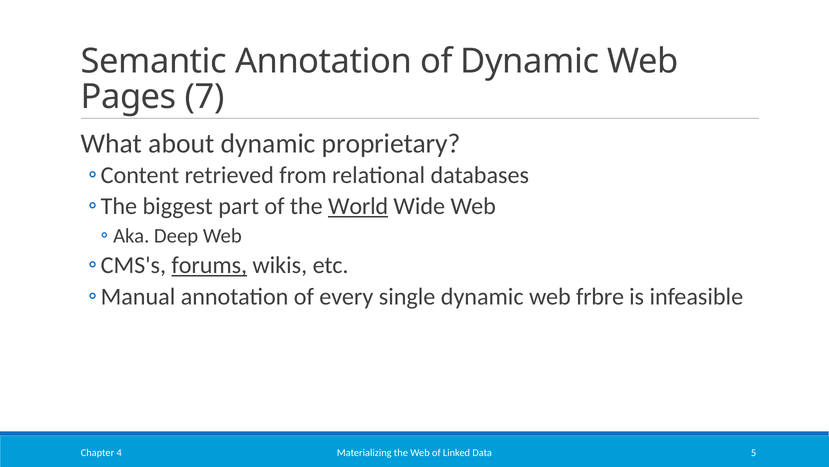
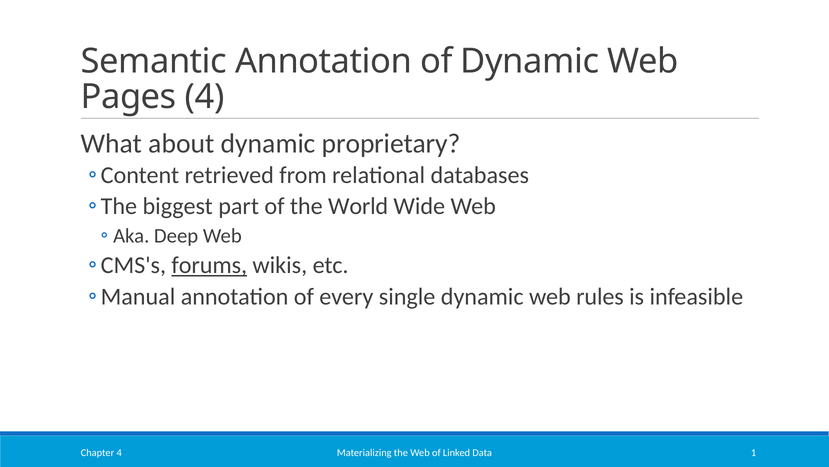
Pages 7: 7 -> 4
World underline: present -> none
frbre: frbre -> rules
5: 5 -> 1
